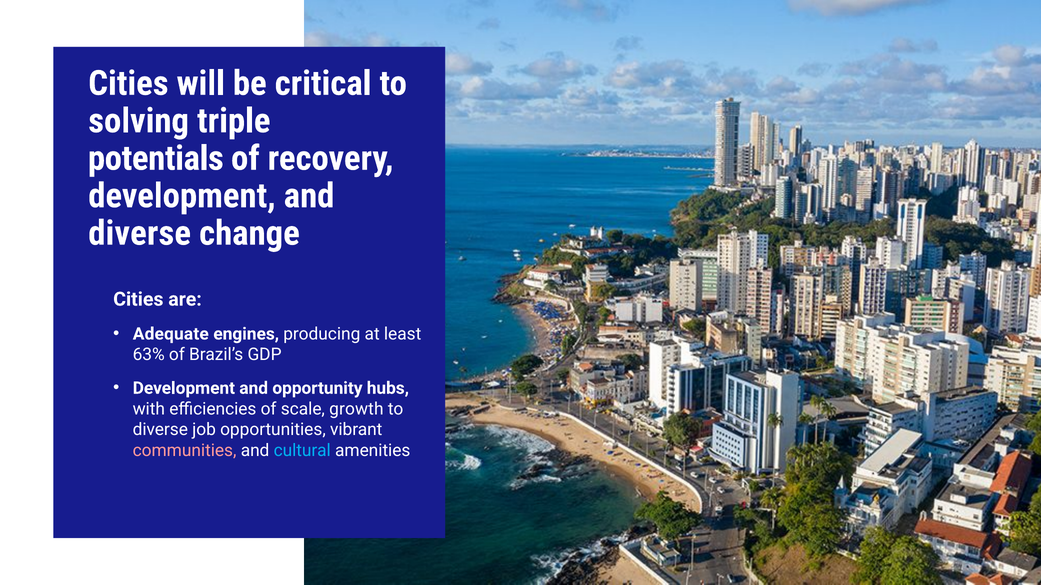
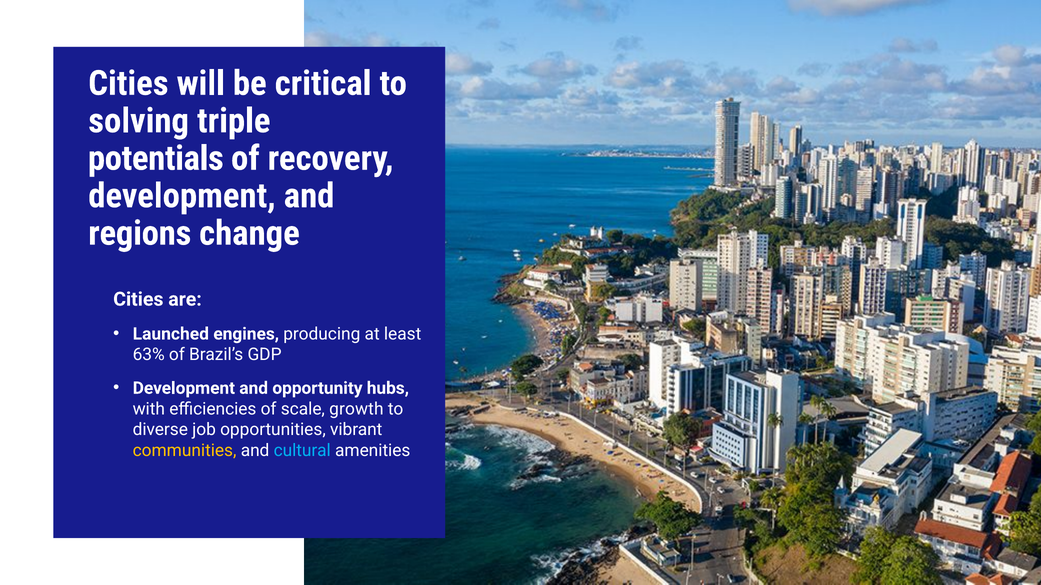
diverse at (140, 233): diverse -> regions
Adequate: Adequate -> Launched
communities colour: pink -> yellow
